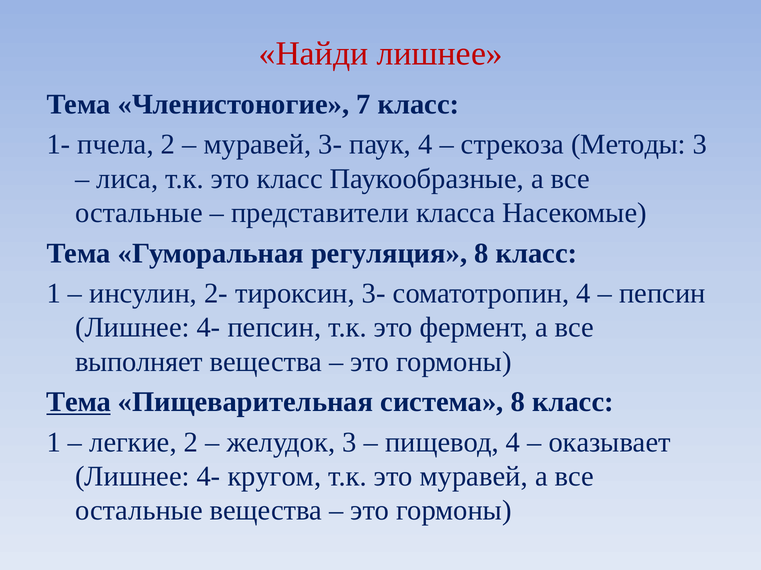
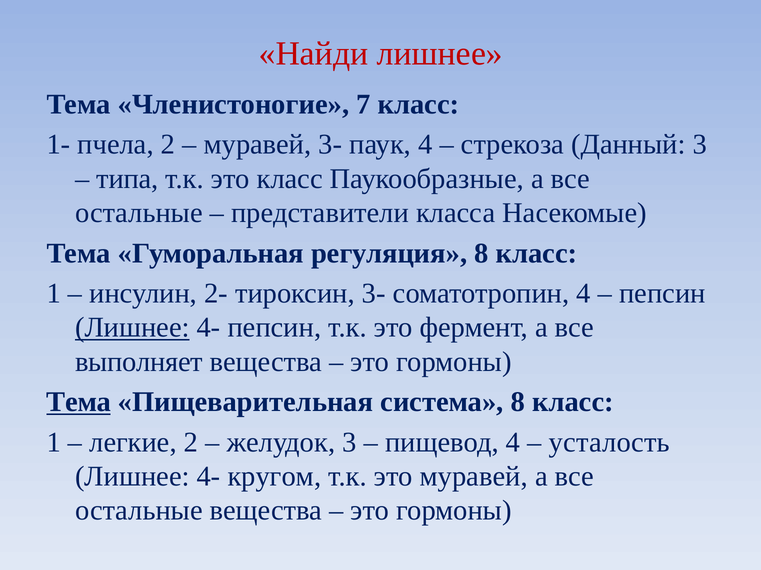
Методы: Методы -> Данный
лиса: лиса -> типа
Лишнее at (132, 328) underline: none -> present
оказывает: оказывает -> усталость
